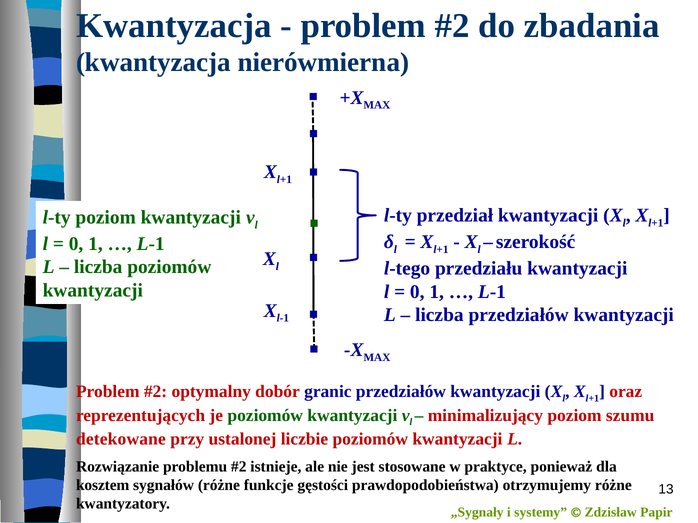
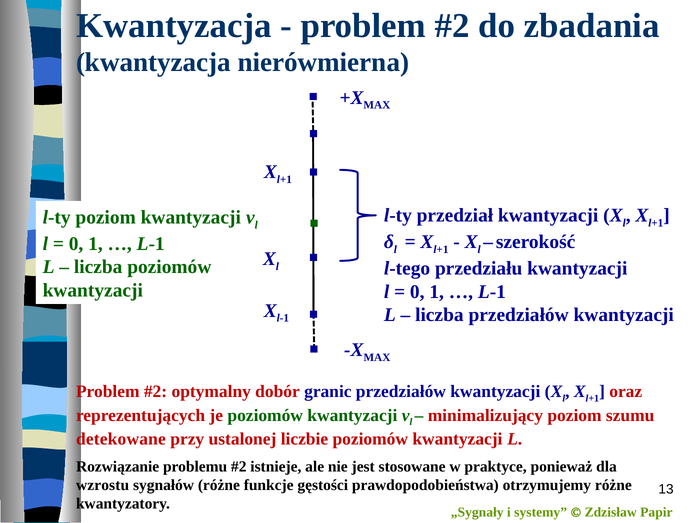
kosztem: kosztem -> wzrostu
